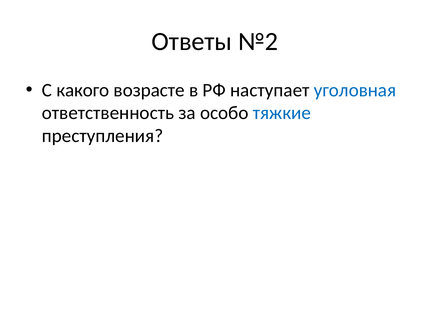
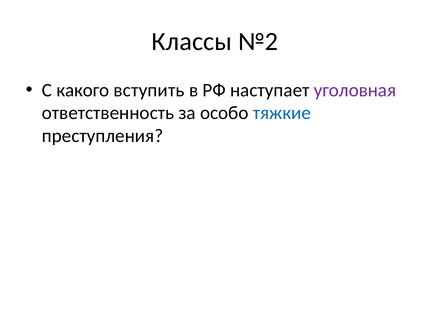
Ответы: Ответы -> Классы
возрасте: возрасте -> вступить
уголовная colour: blue -> purple
